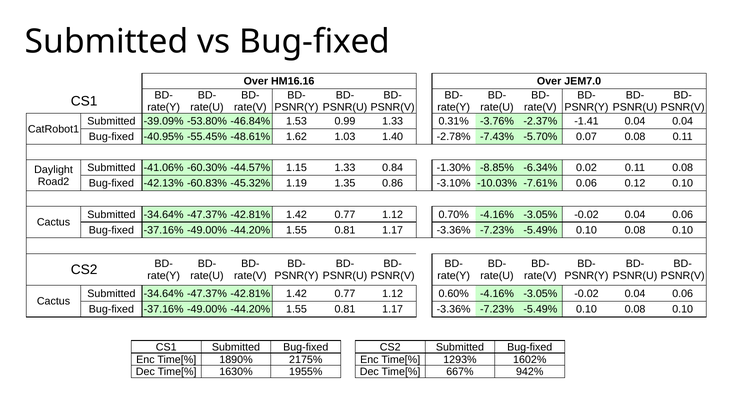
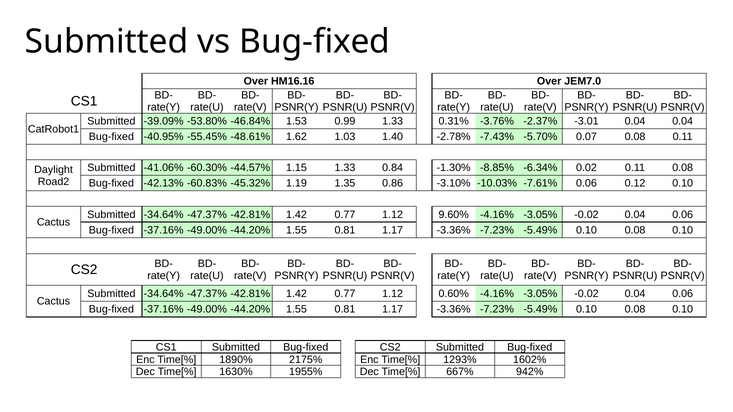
-1.41: -1.41 -> -3.01
0.70%: 0.70% -> 9.60%
